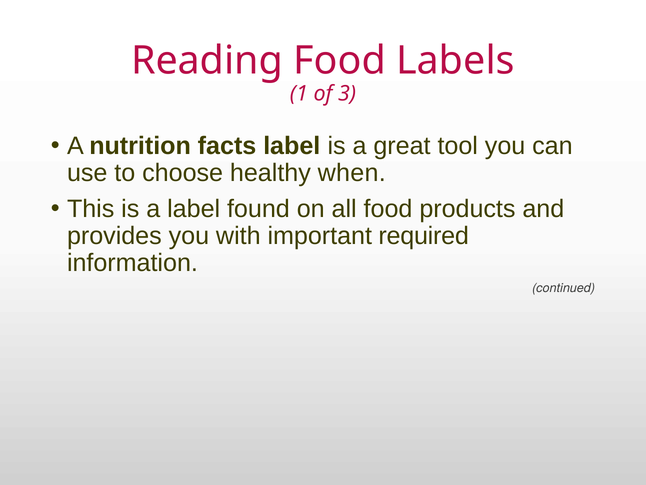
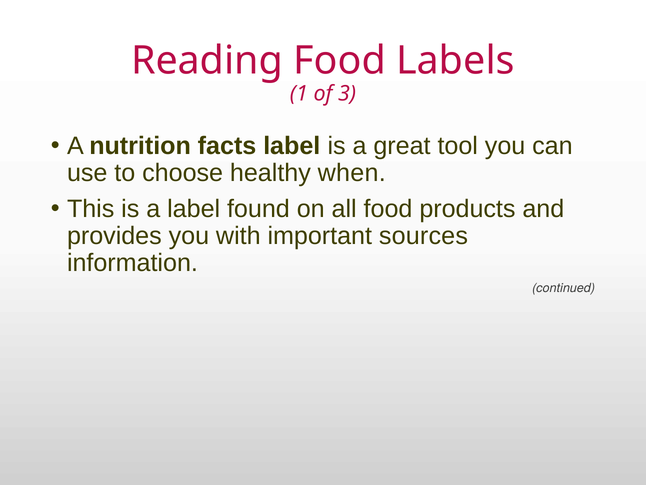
required: required -> sources
